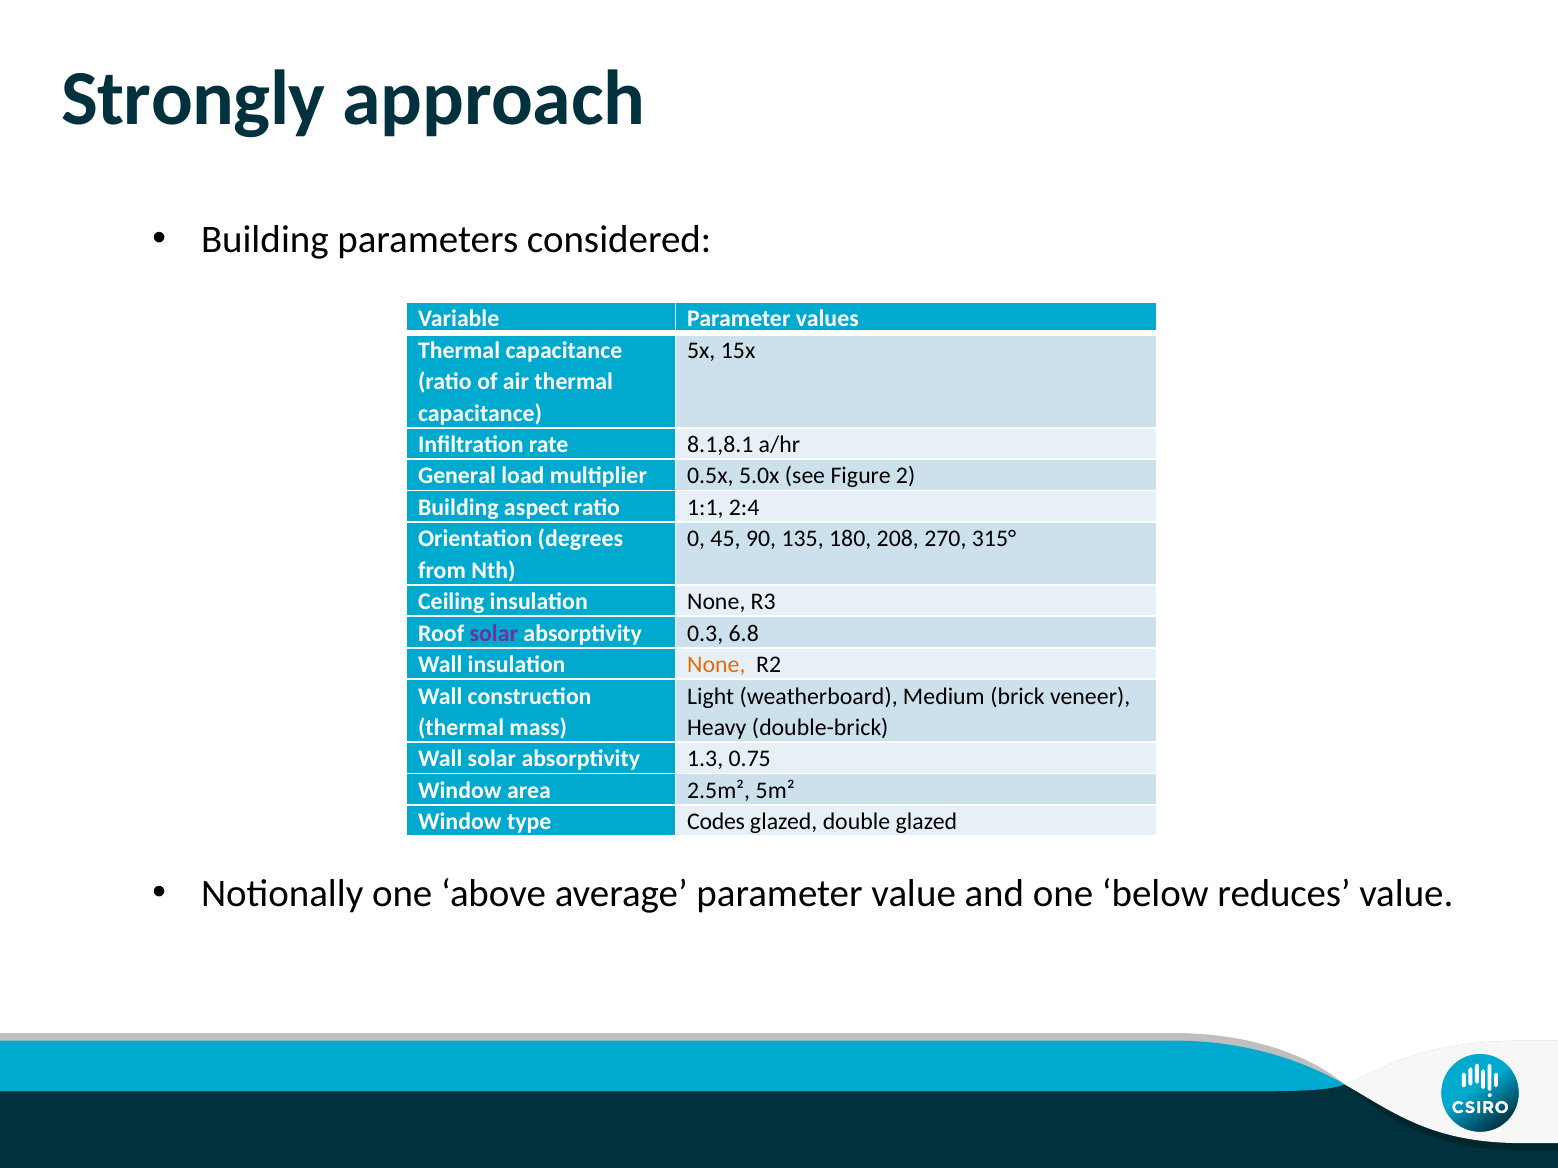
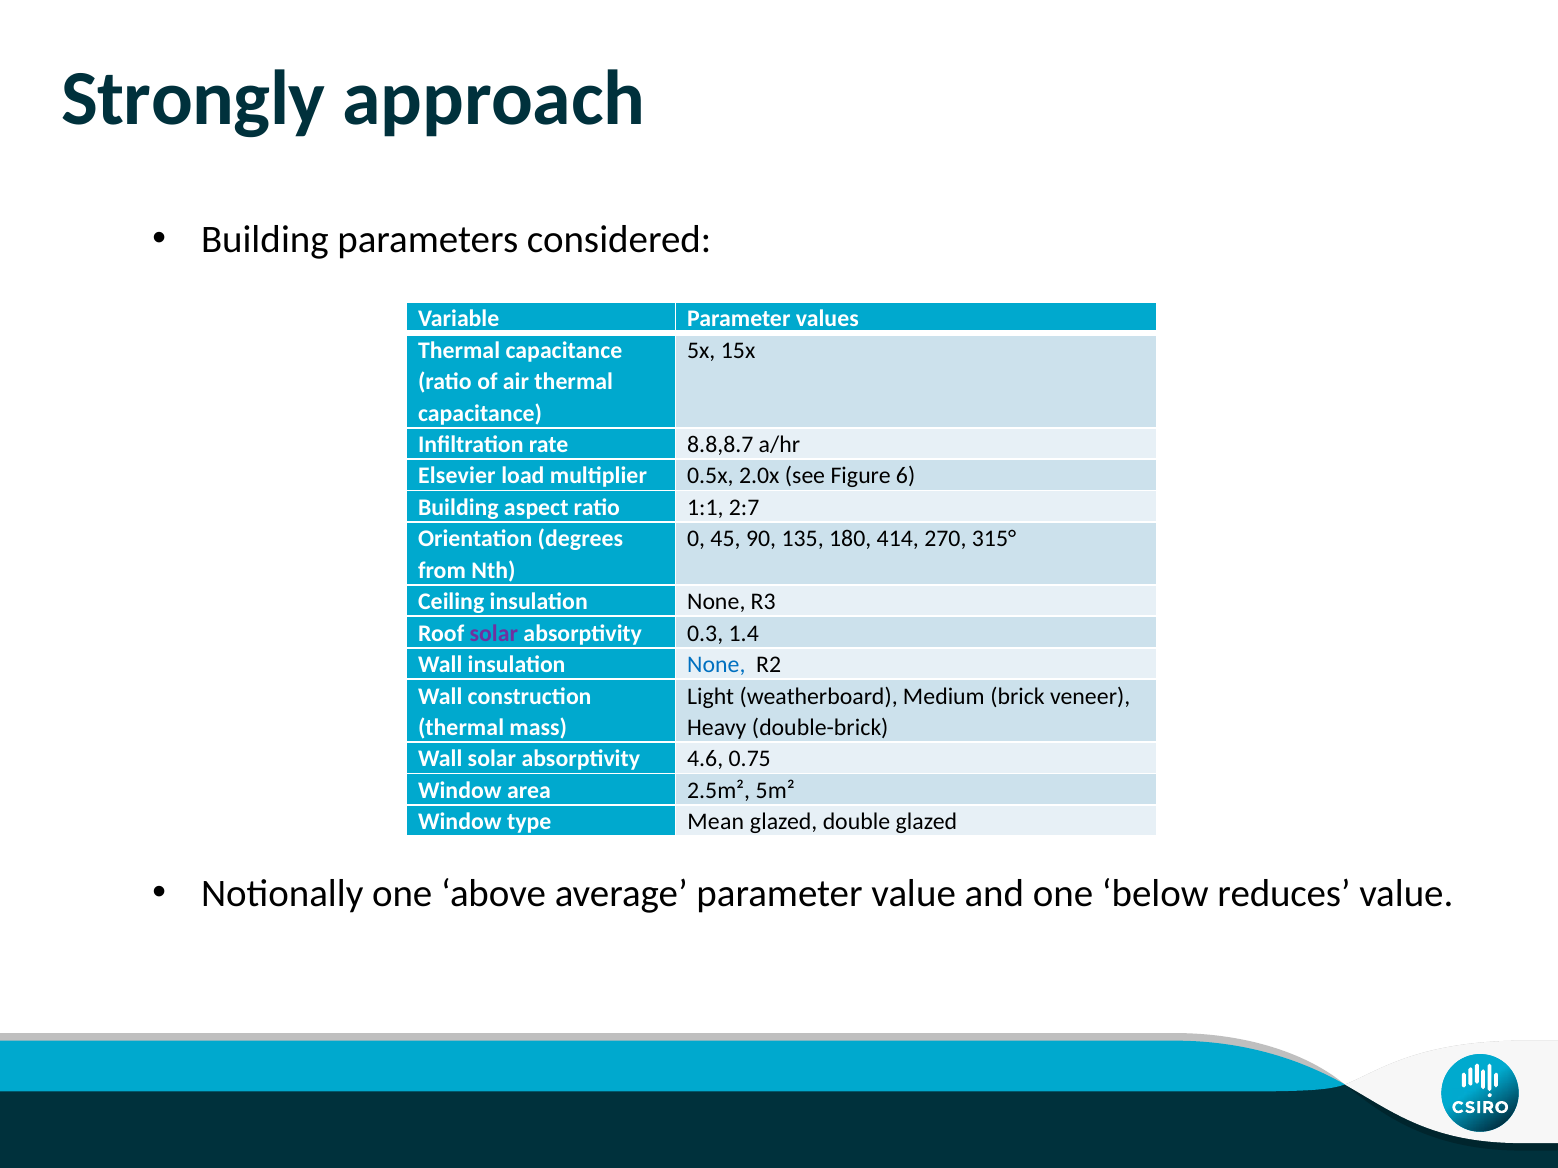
8.1,8.1: 8.1,8.1 -> 8.8,8.7
General: General -> Elsevier
5.0x: 5.0x -> 2.0x
2: 2 -> 6
2:4: 2:4 -> 2:7
208: 208 -> 414
6.8: 6.8 -> 1.4
None at (716, 665) colour: orange -> blue
1.3: 1.3 -> 4.6
Codes: Codes -> Mean
